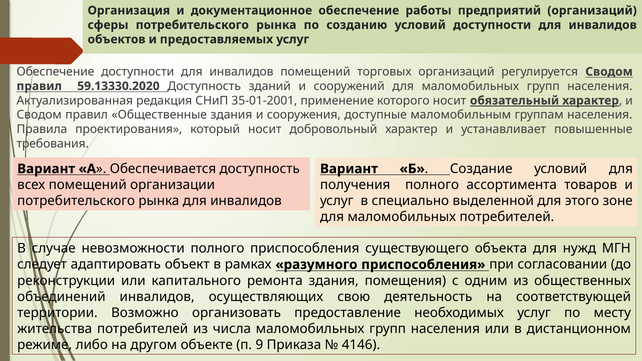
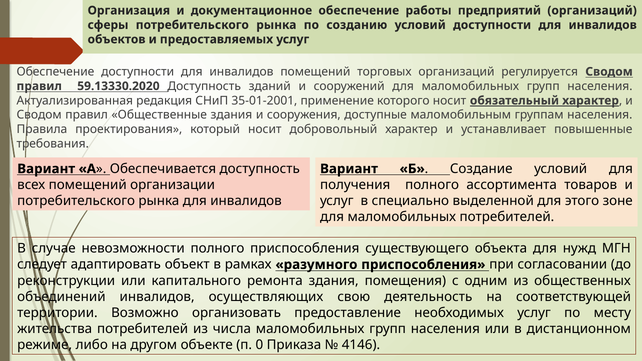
9: 9 -> 0
